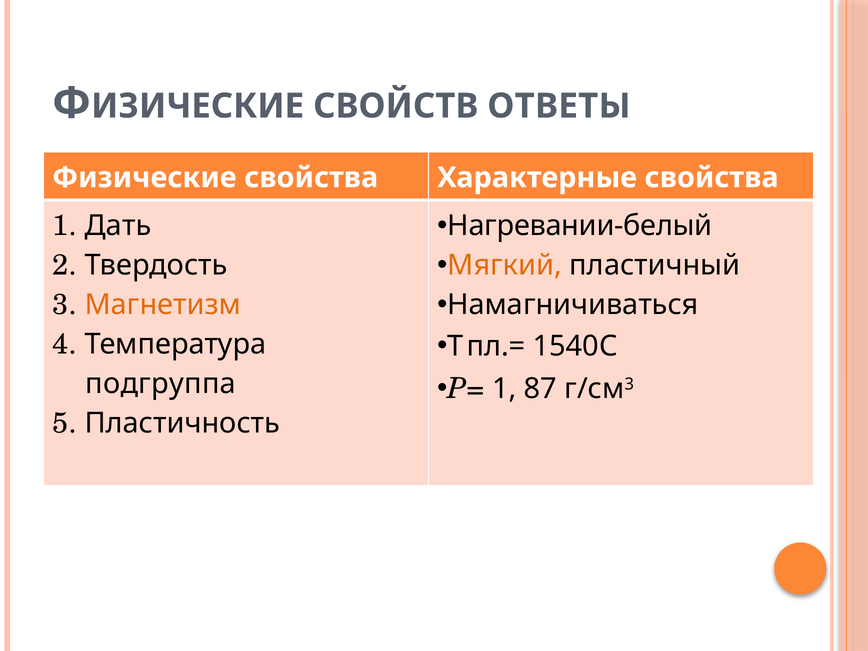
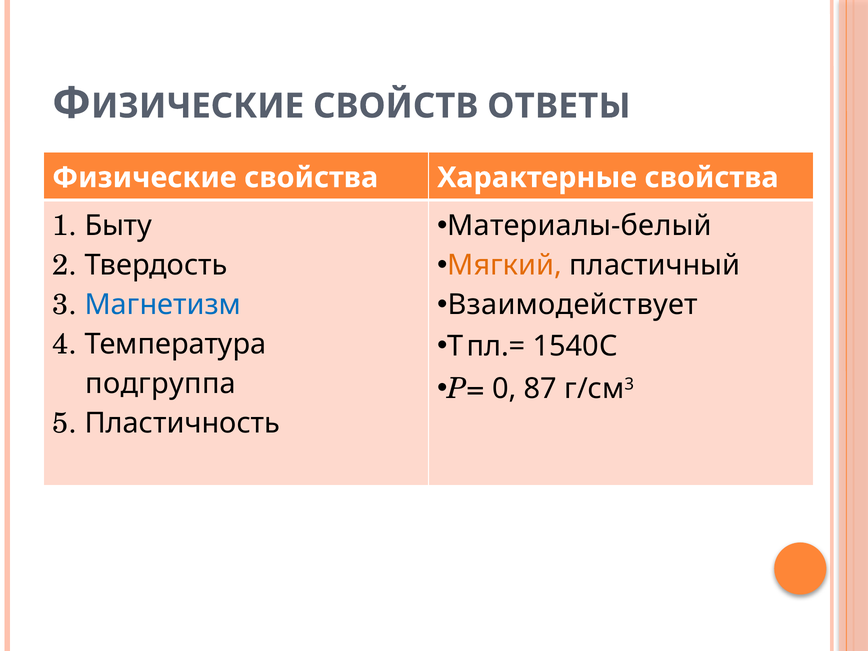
Нагревании-белый: Нагревании-белый -> Материалы-белый
Дать: Дать -> Быту
Намагничиваться: Намагничиваться -> Взаимодействует
Магнетизм colour: orange -> blue
P= 1: 1 -> 0
